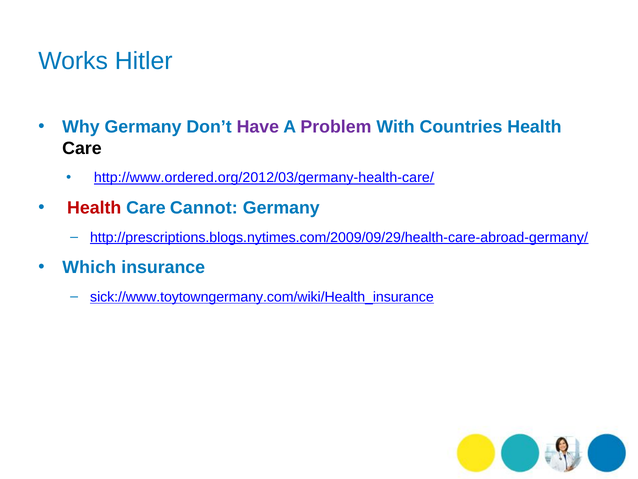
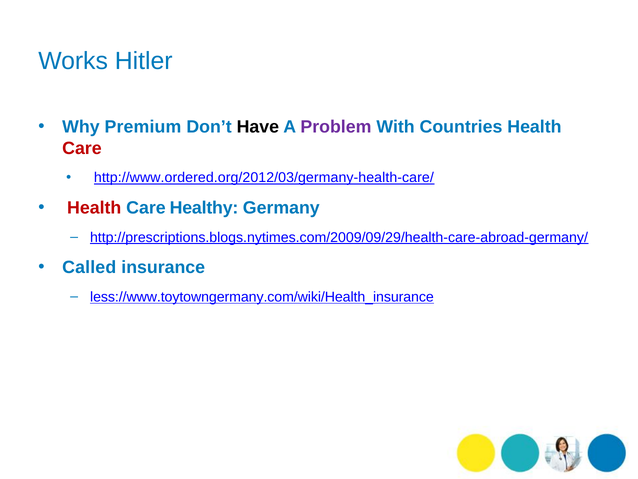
Why Germany: Germany -> Premium
Have colour: purple -> black
Care at (82, 148) colour: black -> red
Cannot: Cannot -> Healthy
Which: Which -> Called
sick://www.toytowngermany.com/wiki/Health_insurance: sick://www.toytowngermany.com/wiki/Health_insurance -> less://www.toytowngermany.com/wiki/Health_insurance
